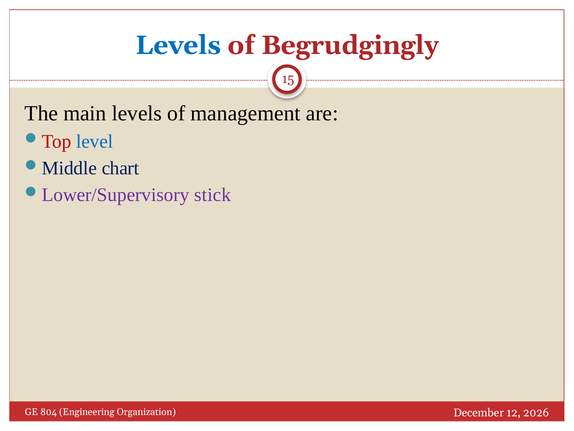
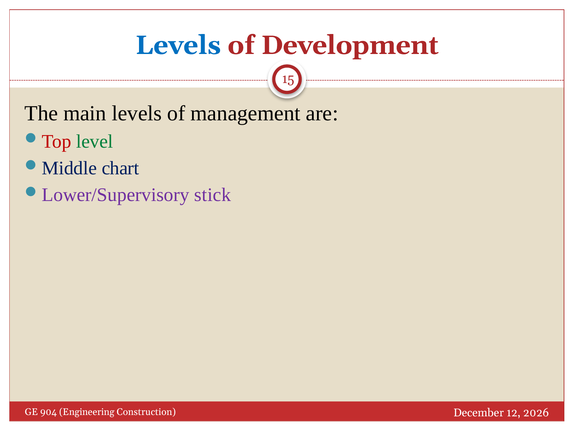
Begrudgingly: Begrudgingly -> Development
level colour: blue -> green
804: 804 -> 904
Organization: Organization -> Construction
